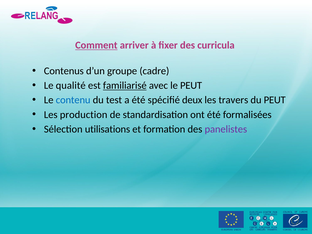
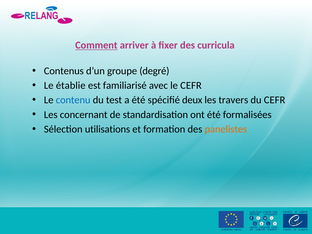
cadre: cadre -> degré
qualité: qualité -> établie
familiarisé underline: present -> none
le PEUT: PEUT -> CEFR
du PEUT: PEUT -> CEFR
production: production -> concernant
panelistes colour: purple -> orange
